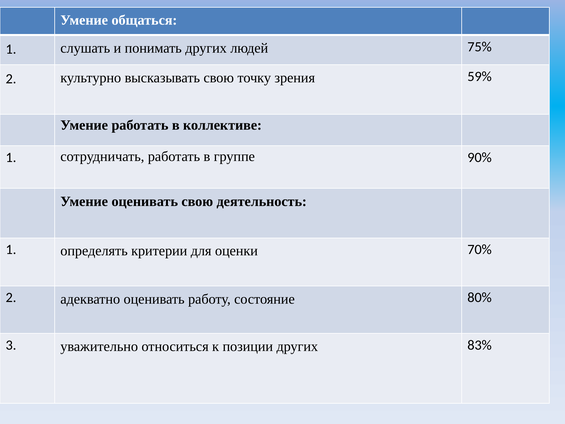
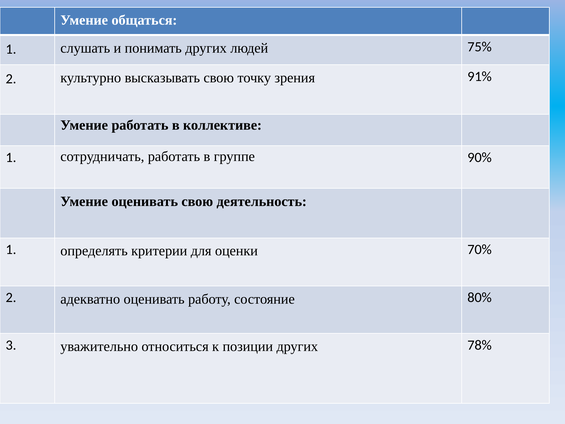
59%: 59% -> 91%
83%: 83% -> 78%
